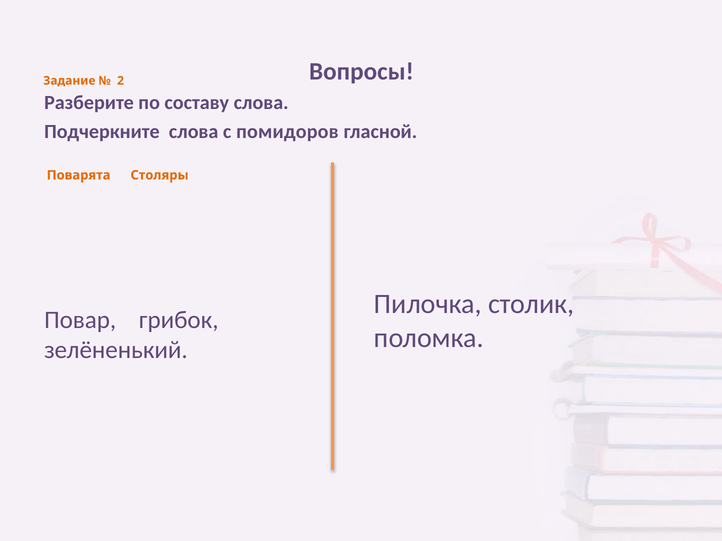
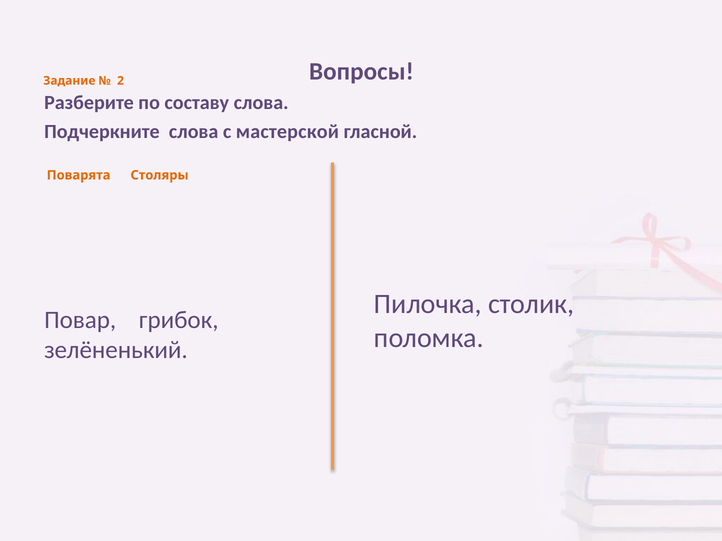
помидоров: помидоров -> мастерской
